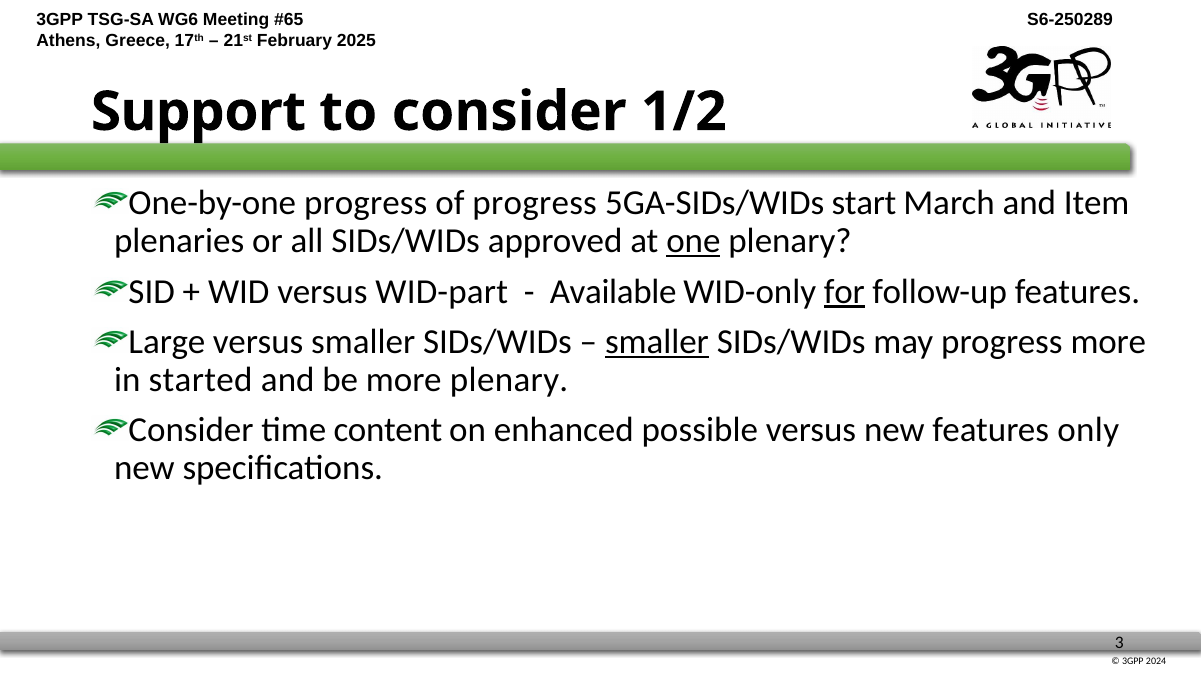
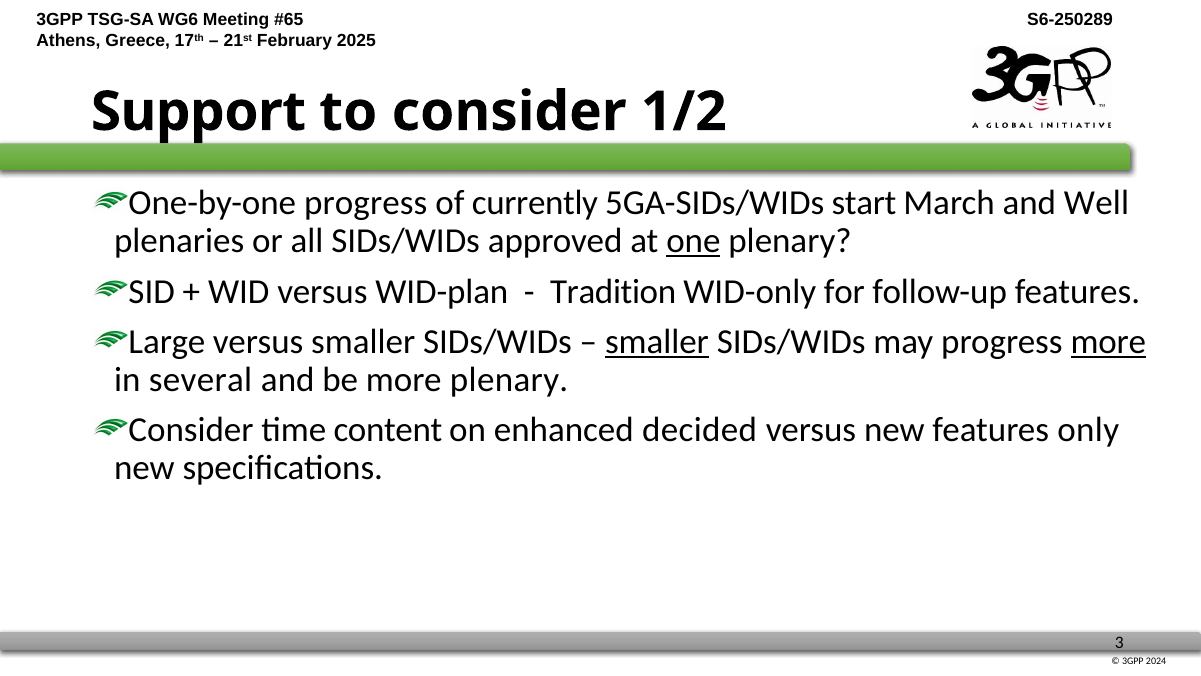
of progress: progress -> currently
Item: Item -> Well
WID-part: WID-part -> WID-plan
Available: Available -> Tradition
for underline: present -> none
more at (1108, 342) underline: none -> present
started: started -> several
possible: possible -> decided
